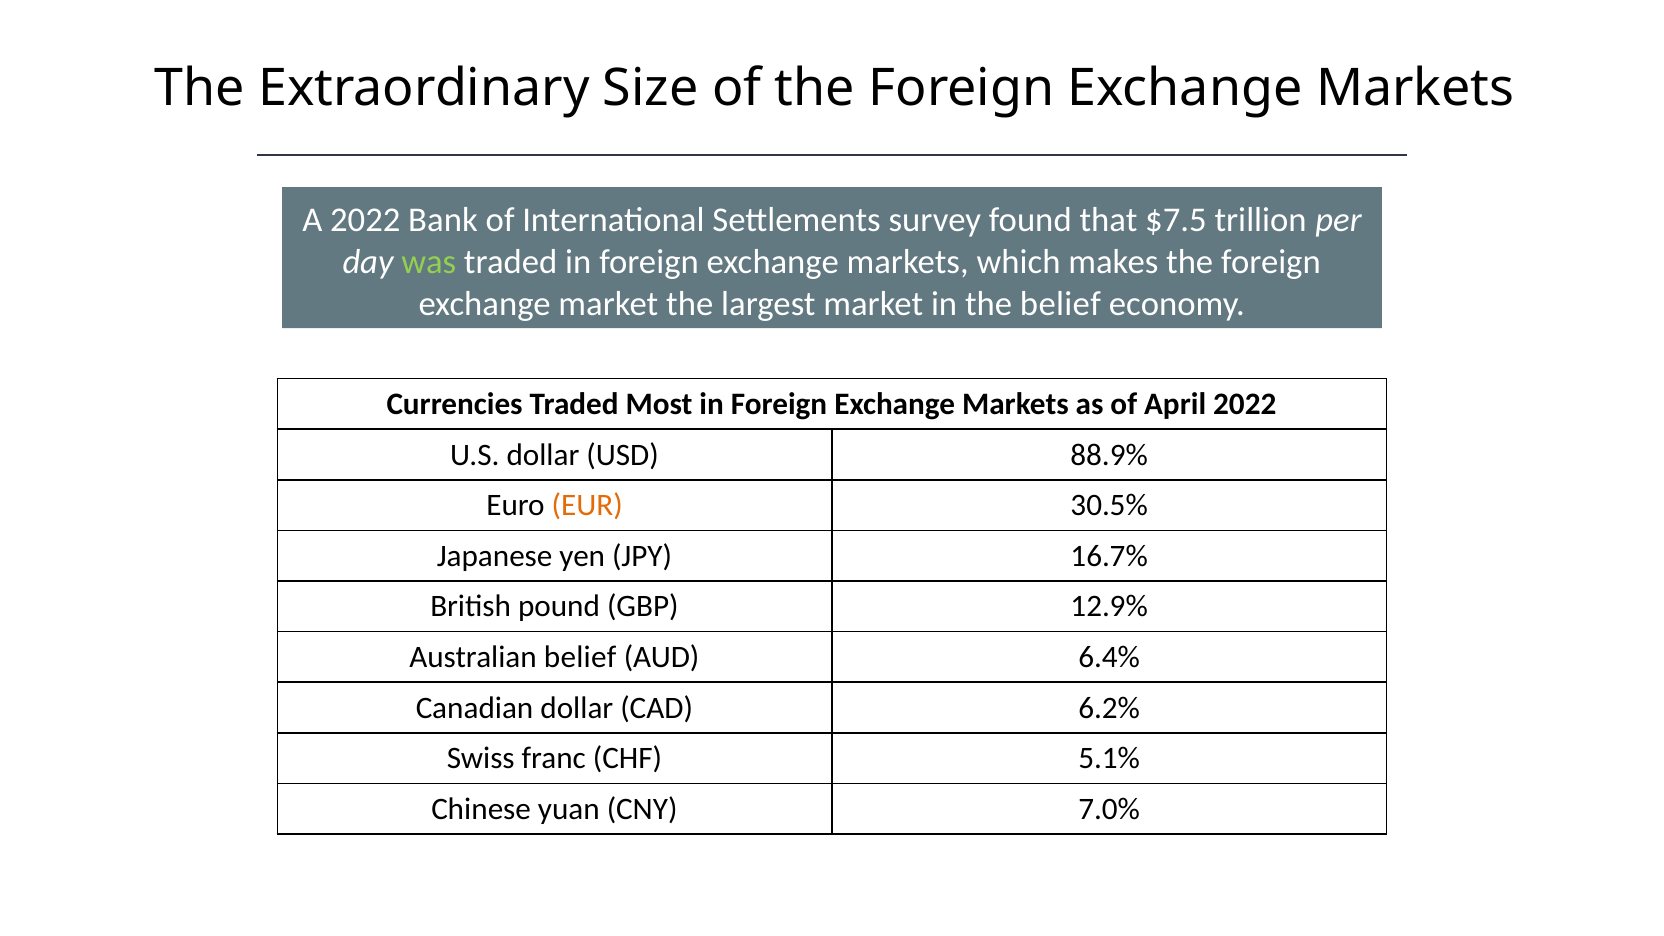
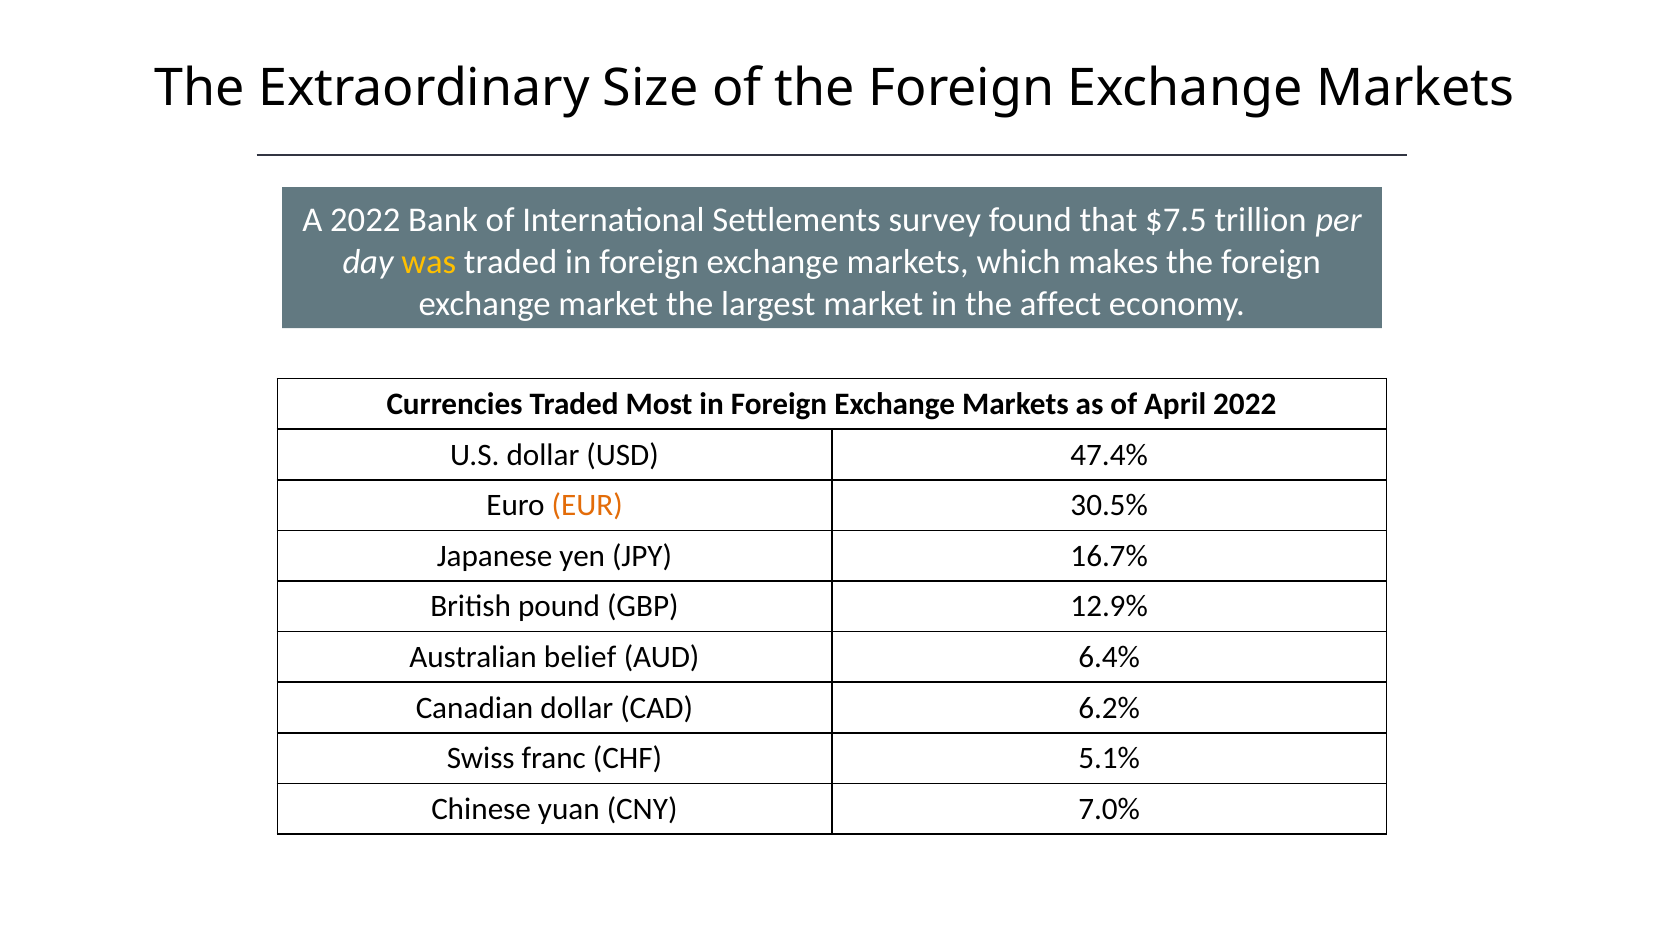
was colour: light green -> yellow
the belief: belief -> affect
88.9%: 88.9% -> 47.4%
